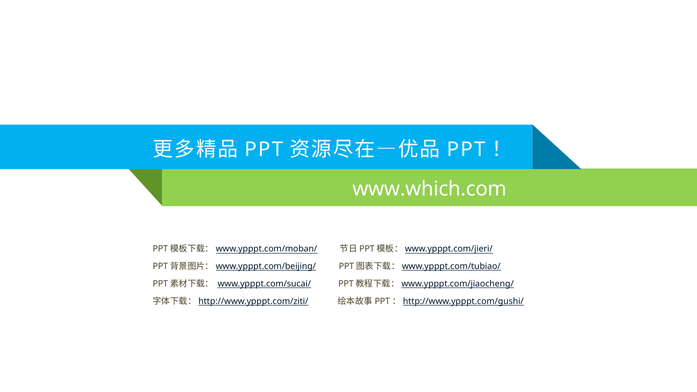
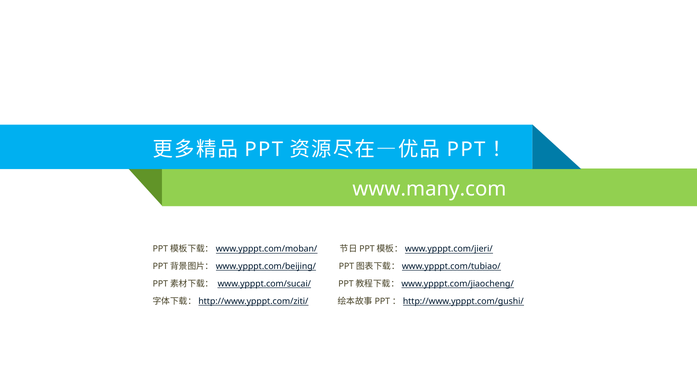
www.which.com: www.which.com -> www.many.com
